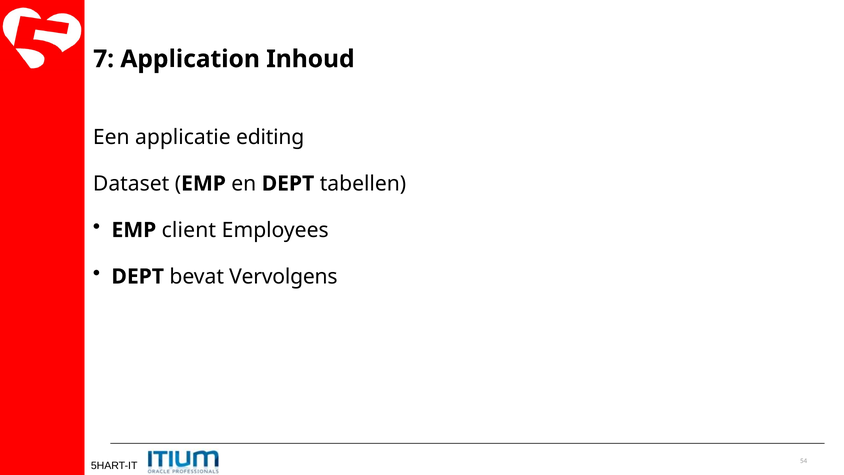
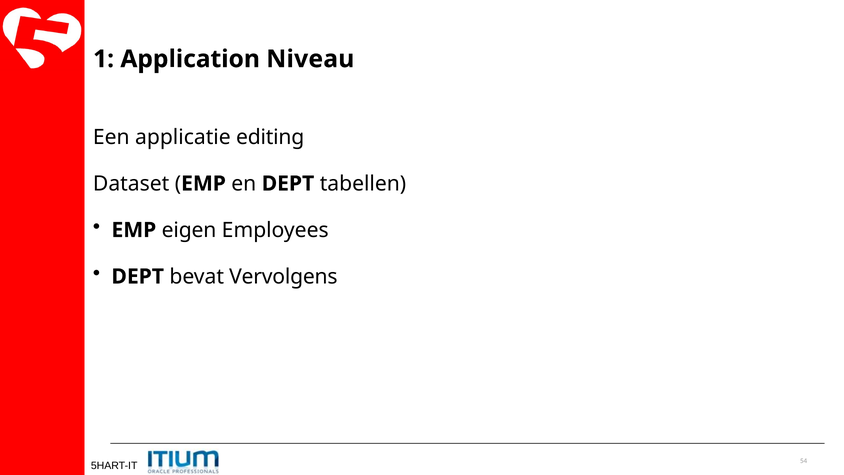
7: 7 -> 1
Inhoud: Inhoud -> Niveau
client: client -> eigen
